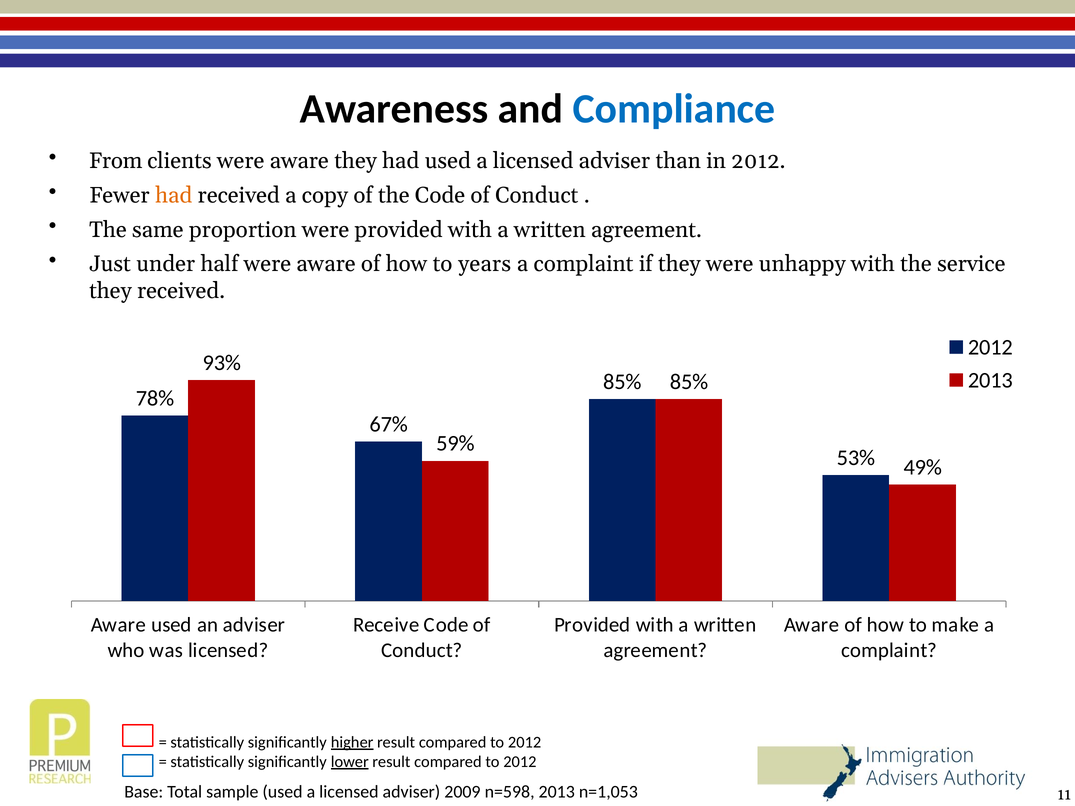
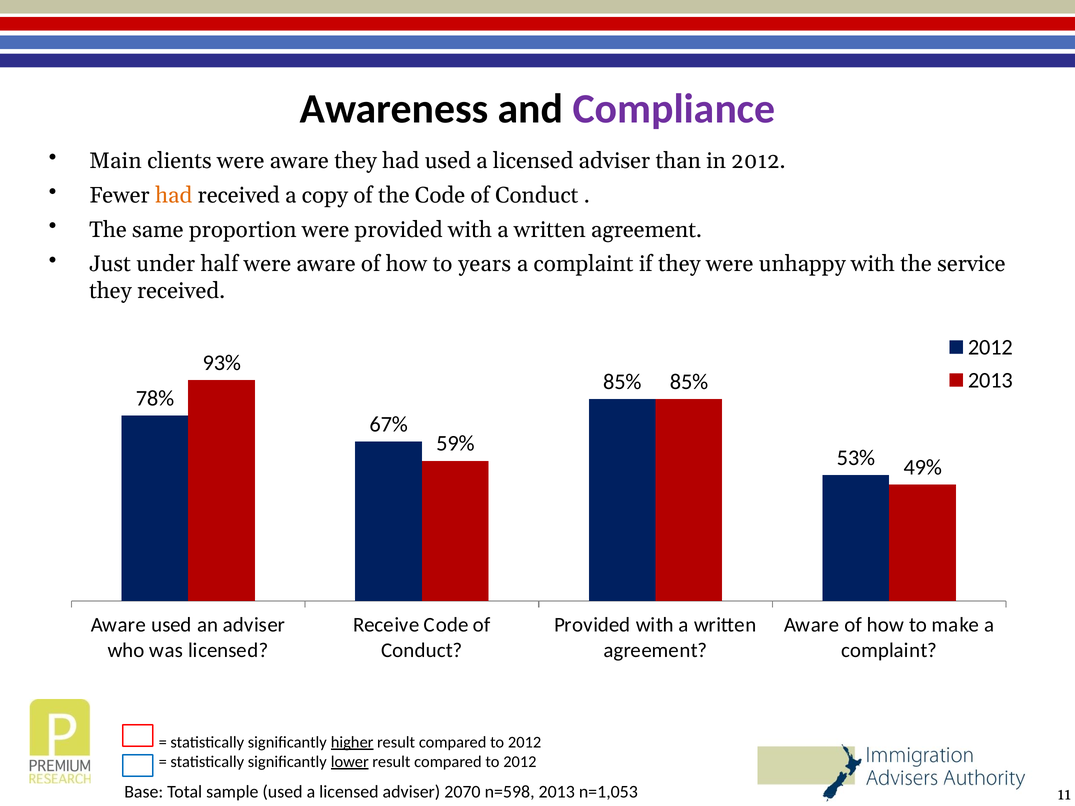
Compliance colour: blue -> purple
From: From -> Main
2009: 2009 -> 2070
